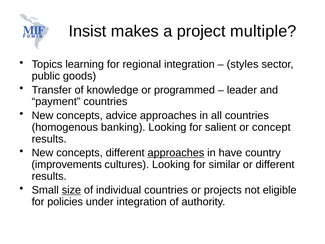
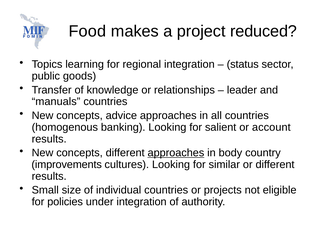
Insist: Insist -> Food
multiple: multiple -> reduced
styles: styles -> status
programmed: programmed -> relationships
payment: payment -> manuals
concept: concept -> account
have: have -> body
size underline: present -> none
